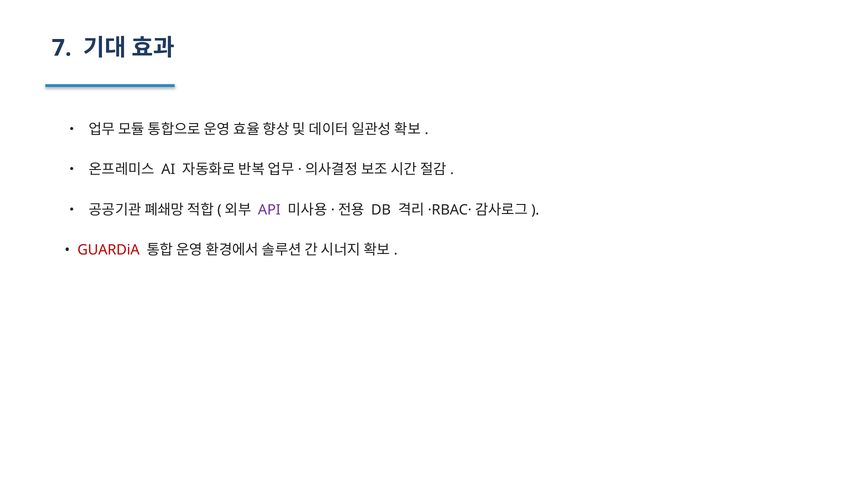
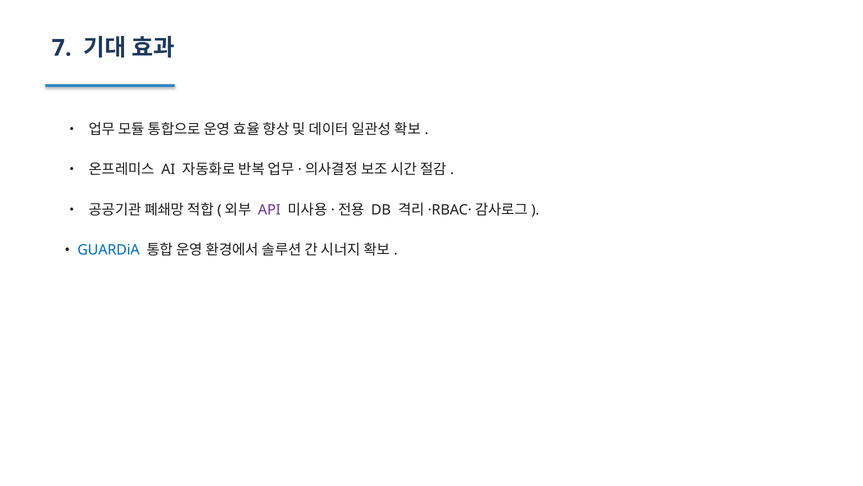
GUARDiA colour: red -> blue
